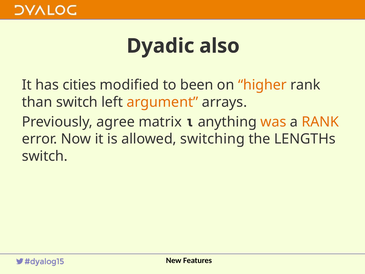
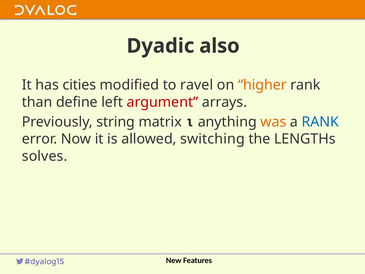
been: been -> ravel
than switch: switch -> define
argument colour: orange -> red
agree: agree -> string
RANK at (320, 122) colour: orange -> blue
switch at (45, 156): switch -> solves
